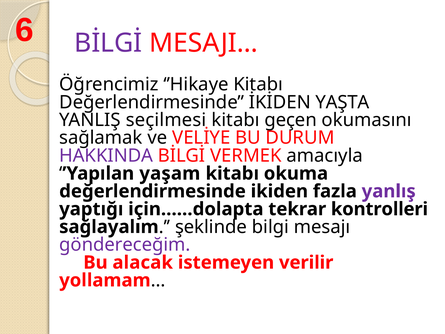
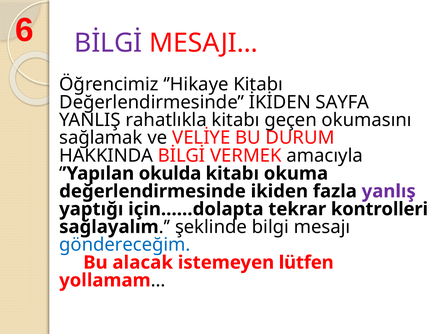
YAŞTA: YAŞTA -> SAYFA
seçilmesi: seçilmesi -> rahatlıkla
HAKKINDA colour: purple -> black
yaşam: yaşam -> okulda
göndereceğim colour: purple -> blue
verilir: verilir -> lütfen
